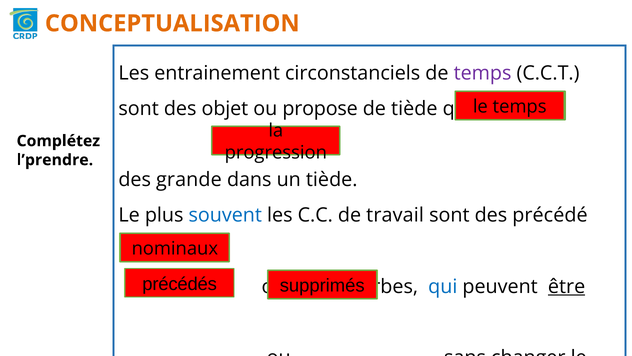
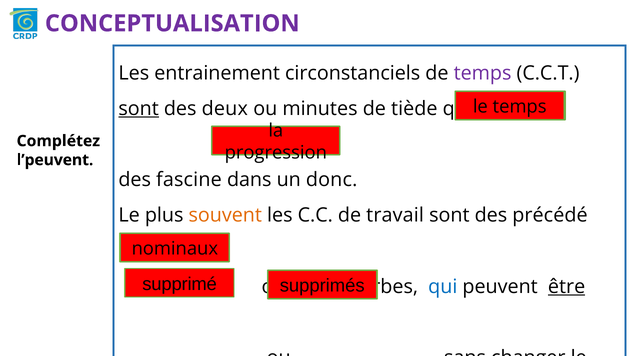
CONCEPTUALISATION colour: orange -> purple
sont at (139, 108) underline: none -> present
objet: objet -> deux
propose: propose -> minutes
l’prendre: l’prendre -> l’peuvent
grande: grande -> fascine
un tiède: tiède -> donc
souvent colour: blue -> orange
précédés: précédés -> supprimé
